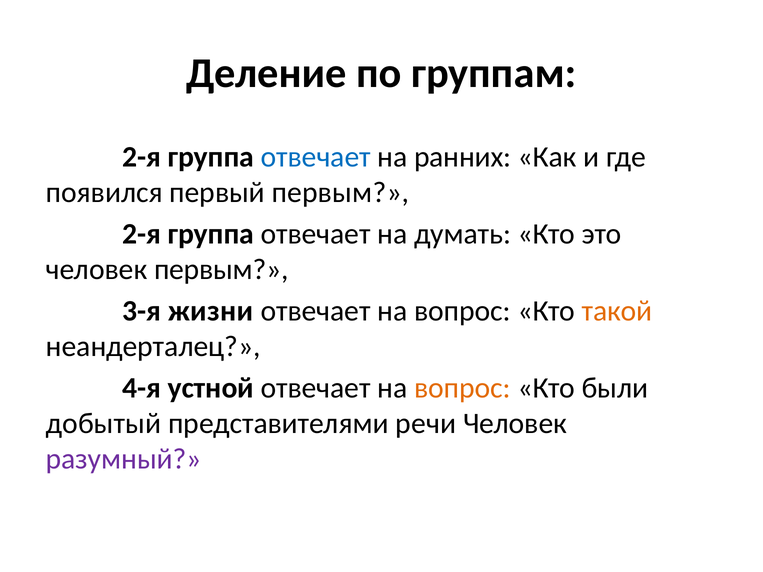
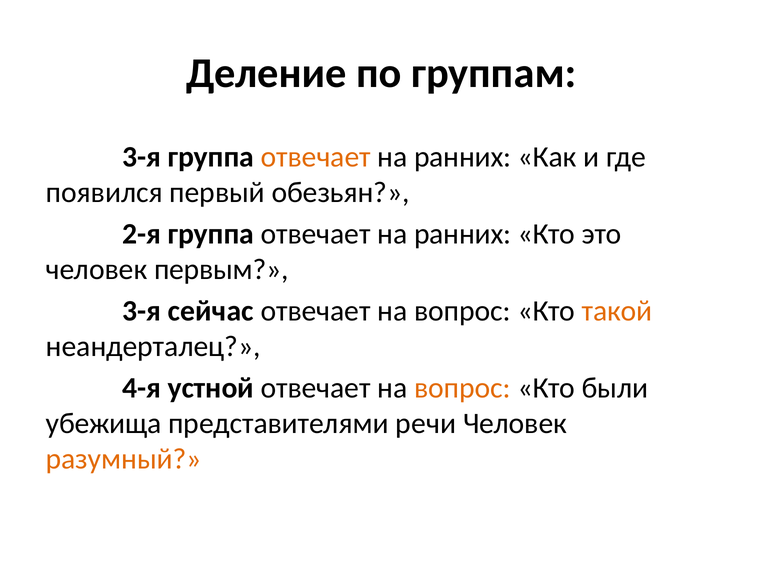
2-я at (141, 157): 2-я -> 3-я
отвечает at (316, 157) colour: blue -> orange
первый первым: первым -> обезьян
думать at (462, 234): думать -> ранних
жизни: жизни -> сейчас
добытый: добытый -> убежища
разумный colour: purple -> orange
